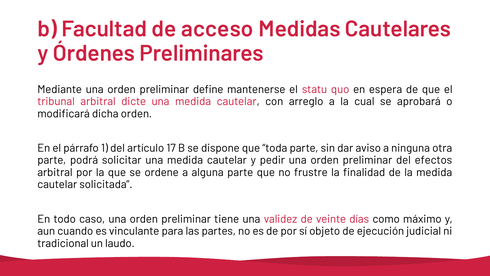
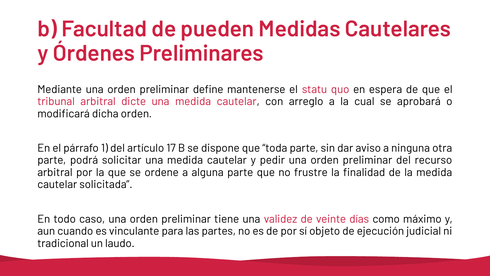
acceso: acceso -> pueden
efectos: efectos -> recurso
